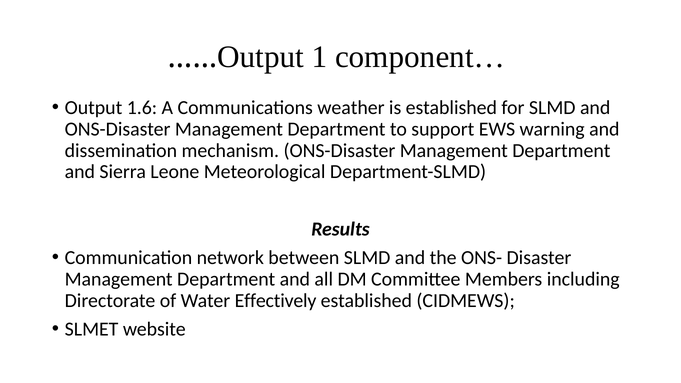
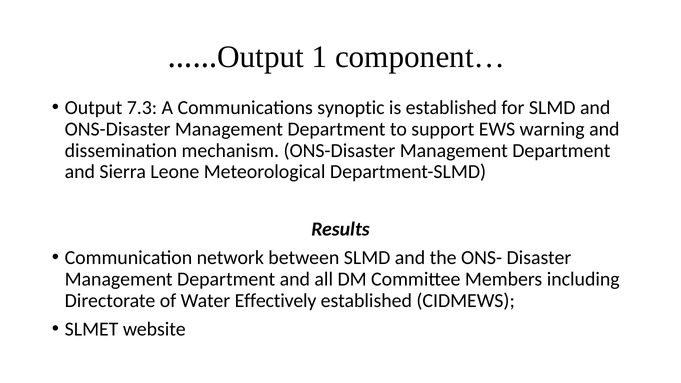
1.6: 1.6 -> 7.3
weather: weather -> synoptic
